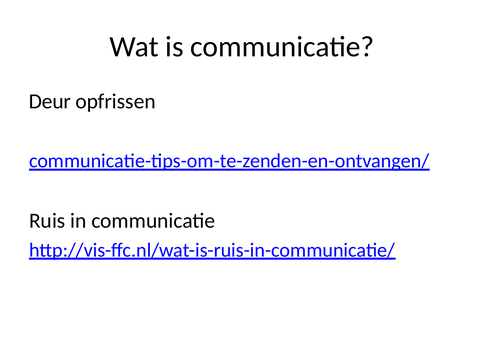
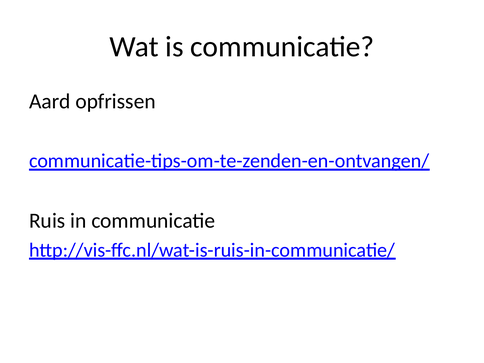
Deur: Deur -> Aard
